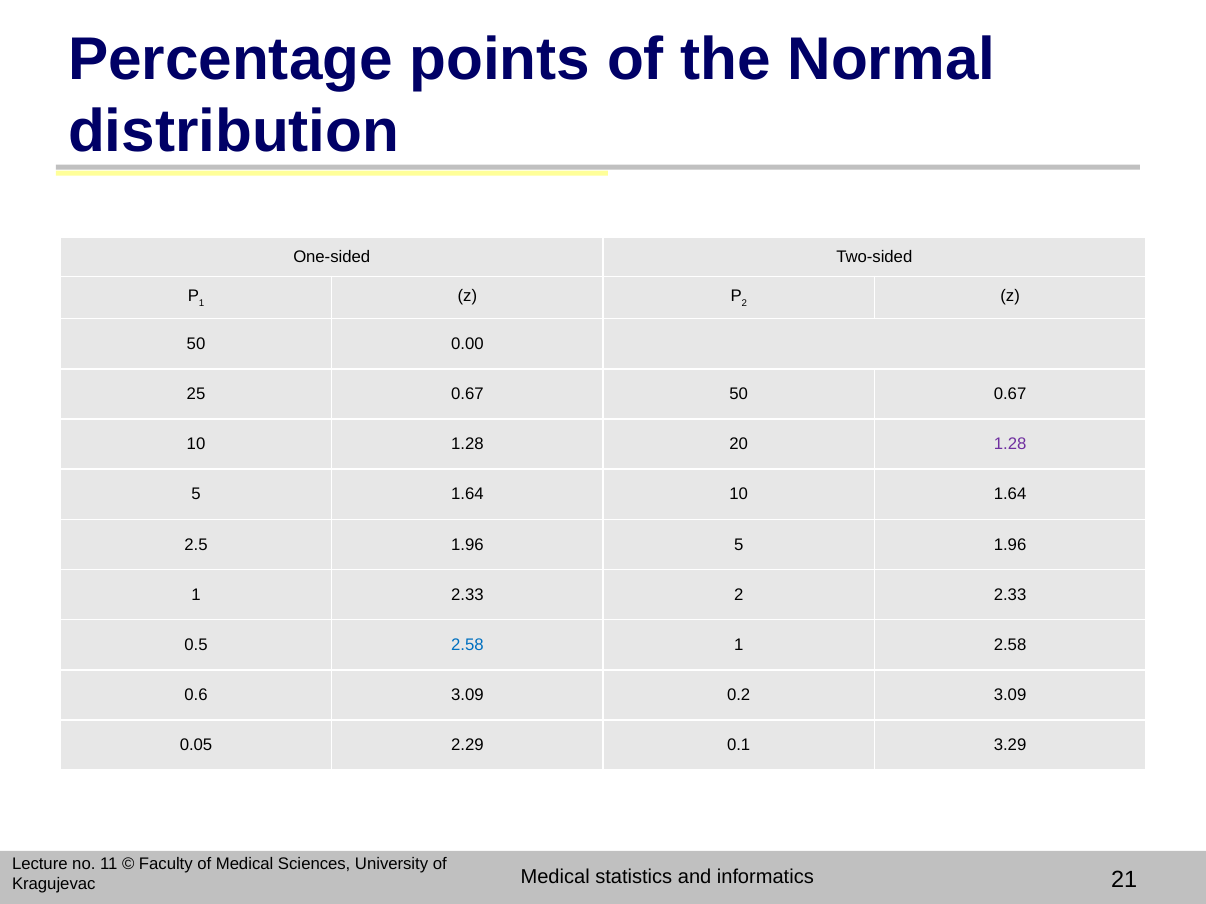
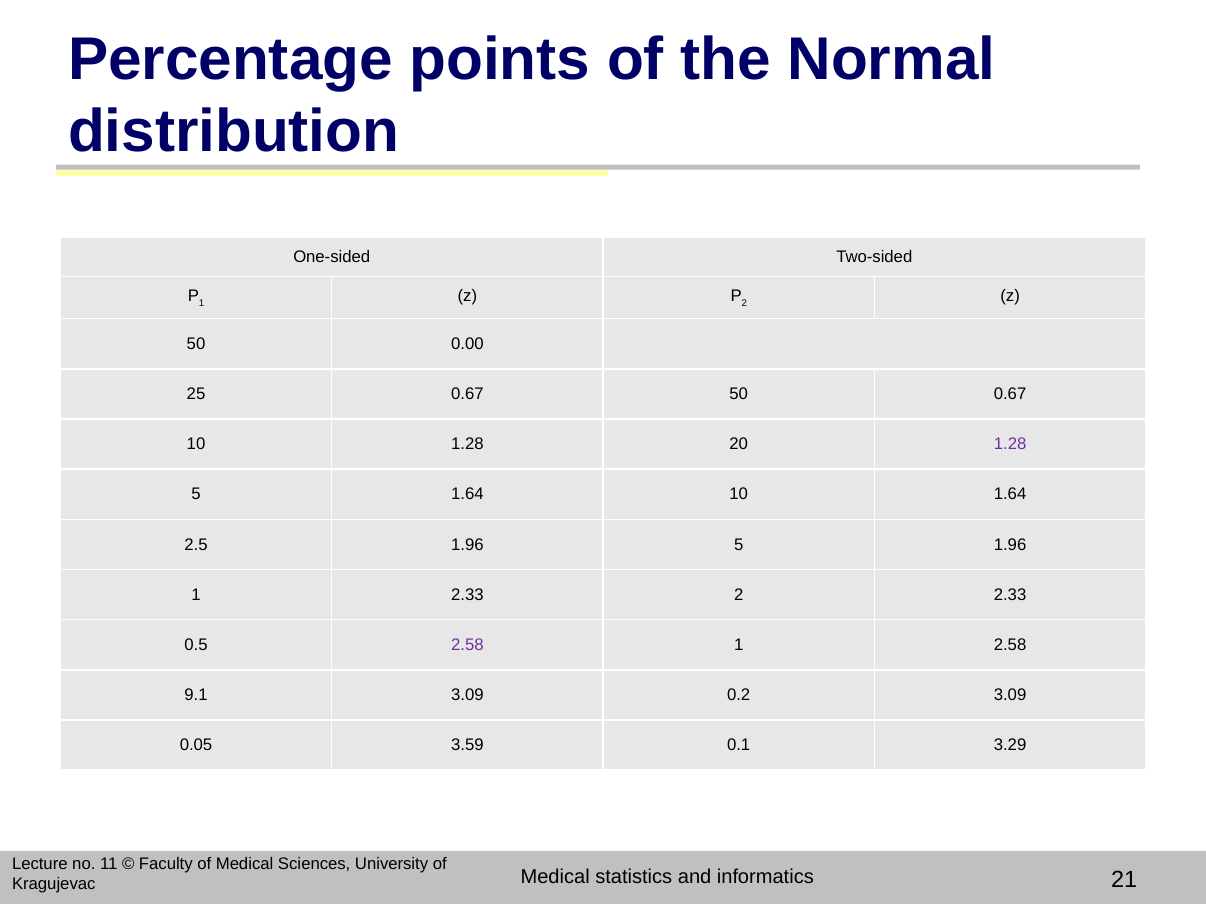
2.58 at (467, 645) colour: blue -> purple
0.6: 0.6 -> 9.1
2.29: 2.29 -> 3.59
